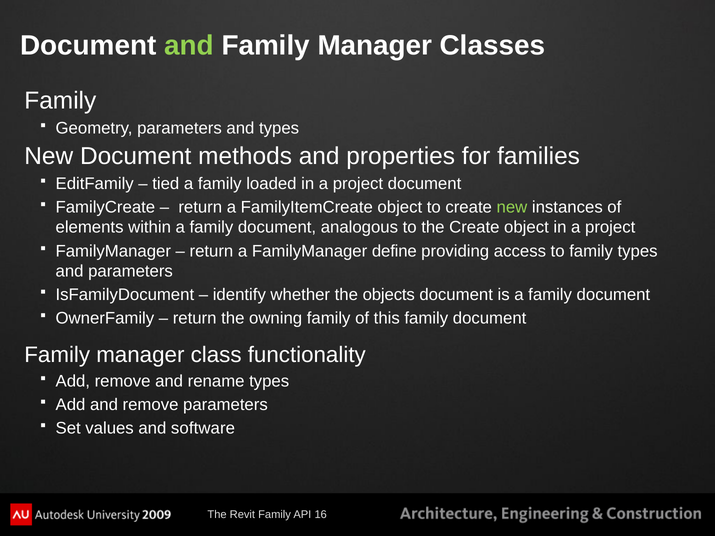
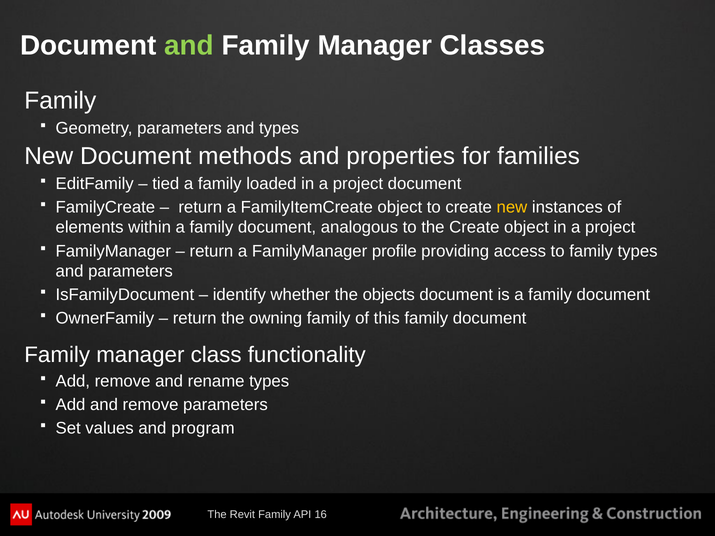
new at (512, 207) colour: light green -> yellow
define: define -> profile
software: software -> program
